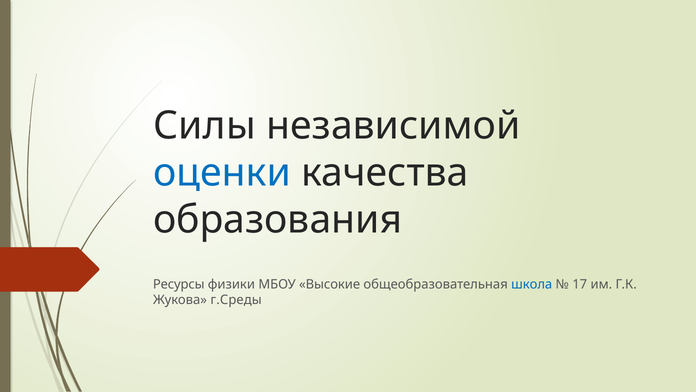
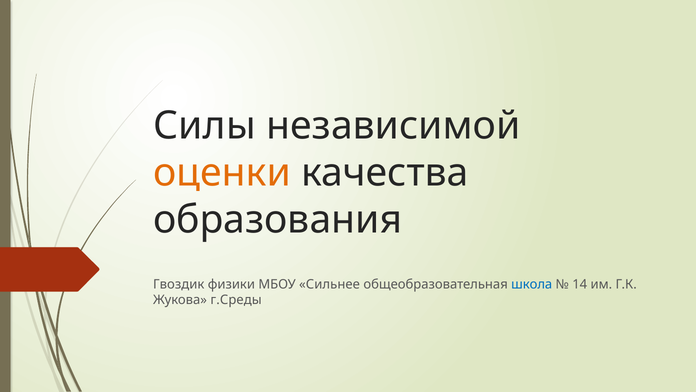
оценки colour: blue -> orange
Ресурсы: Ресурсы -> Гвоздик
Высокие: Высокие -> Сильнее
17: 17 -> 14
